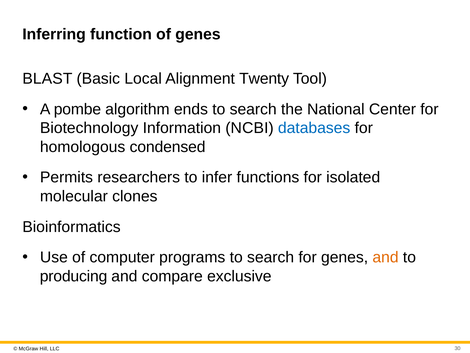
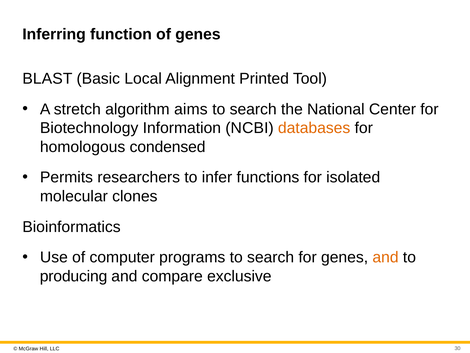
Twenty: Twenty -> Printed
pombe: pombe -> stretch
ends: ends -> aims
databases colour: blue -> orange
